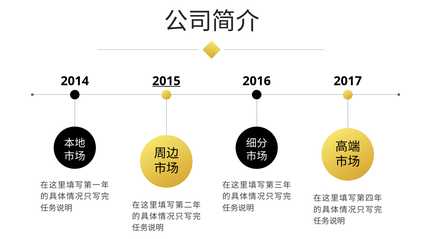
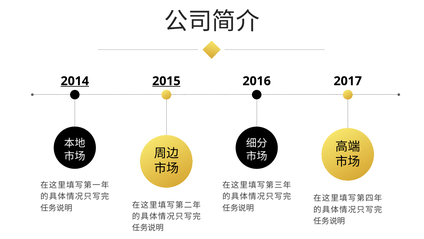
2014 underline: none -> present
